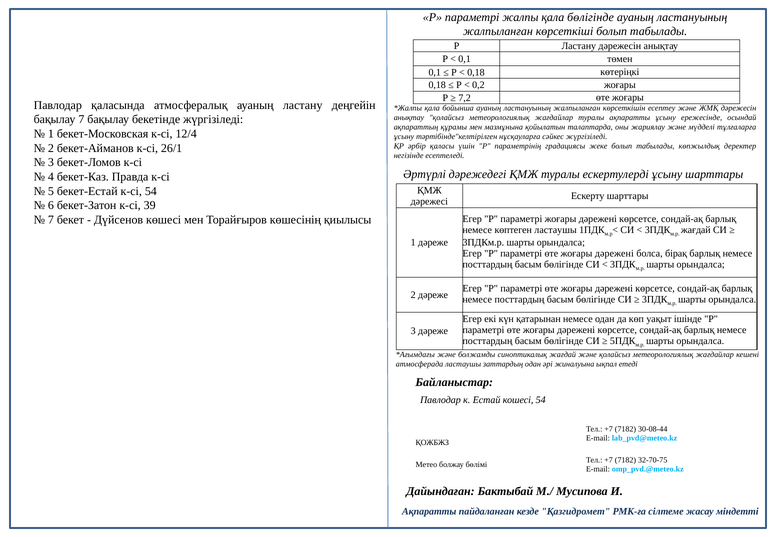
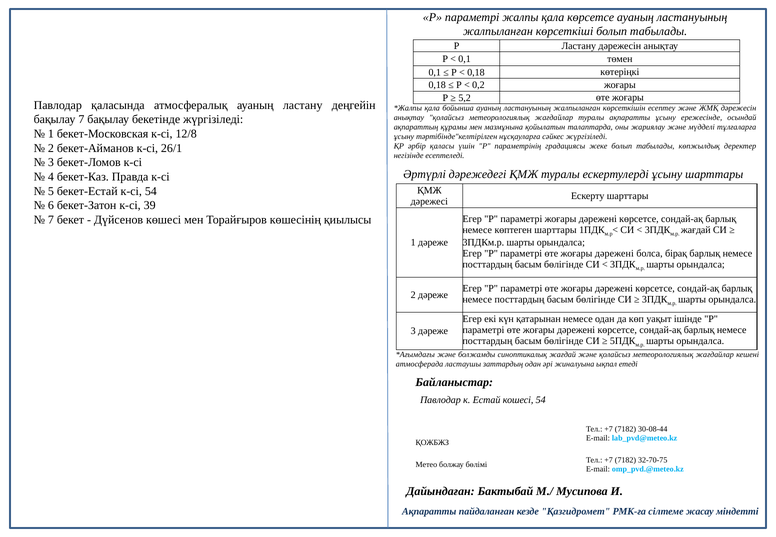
қала бөлігінде: бөлігінде -> көрсетсе
7,2: 7,2 -> 5,2
12/4: 12/4 -> 12/8
көптеген ластаушы: ластаушы -> шарттары
